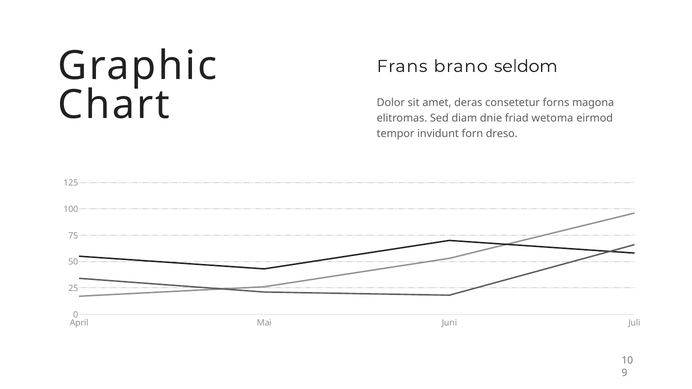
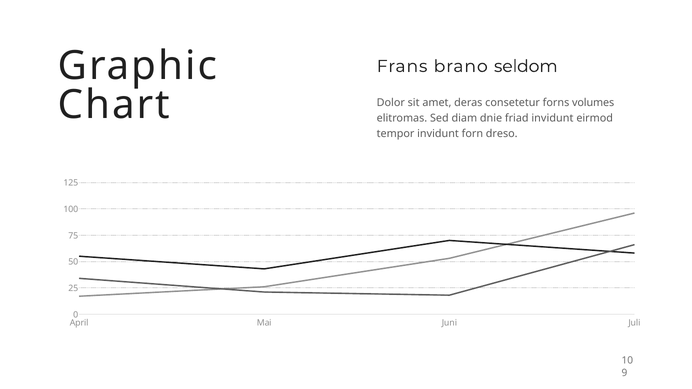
magona: magona -> volumes
friad wetoma: wetoma -> invidunt
